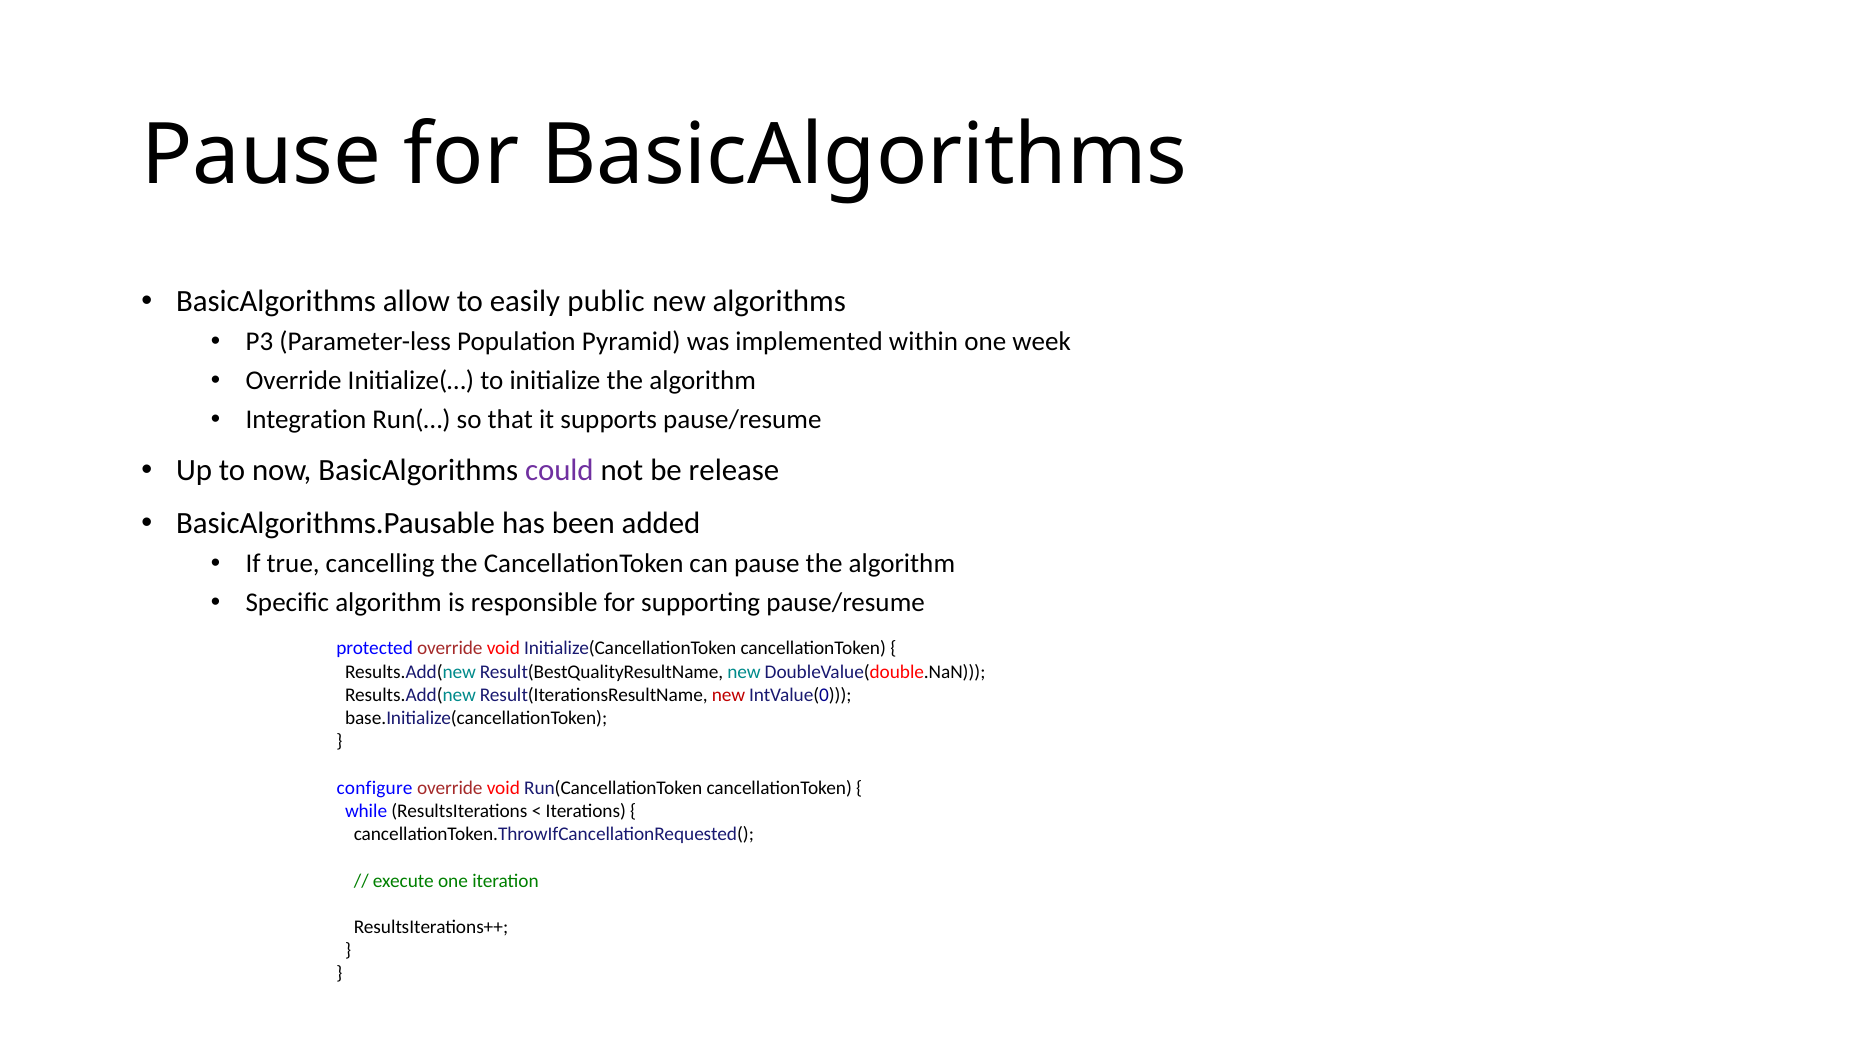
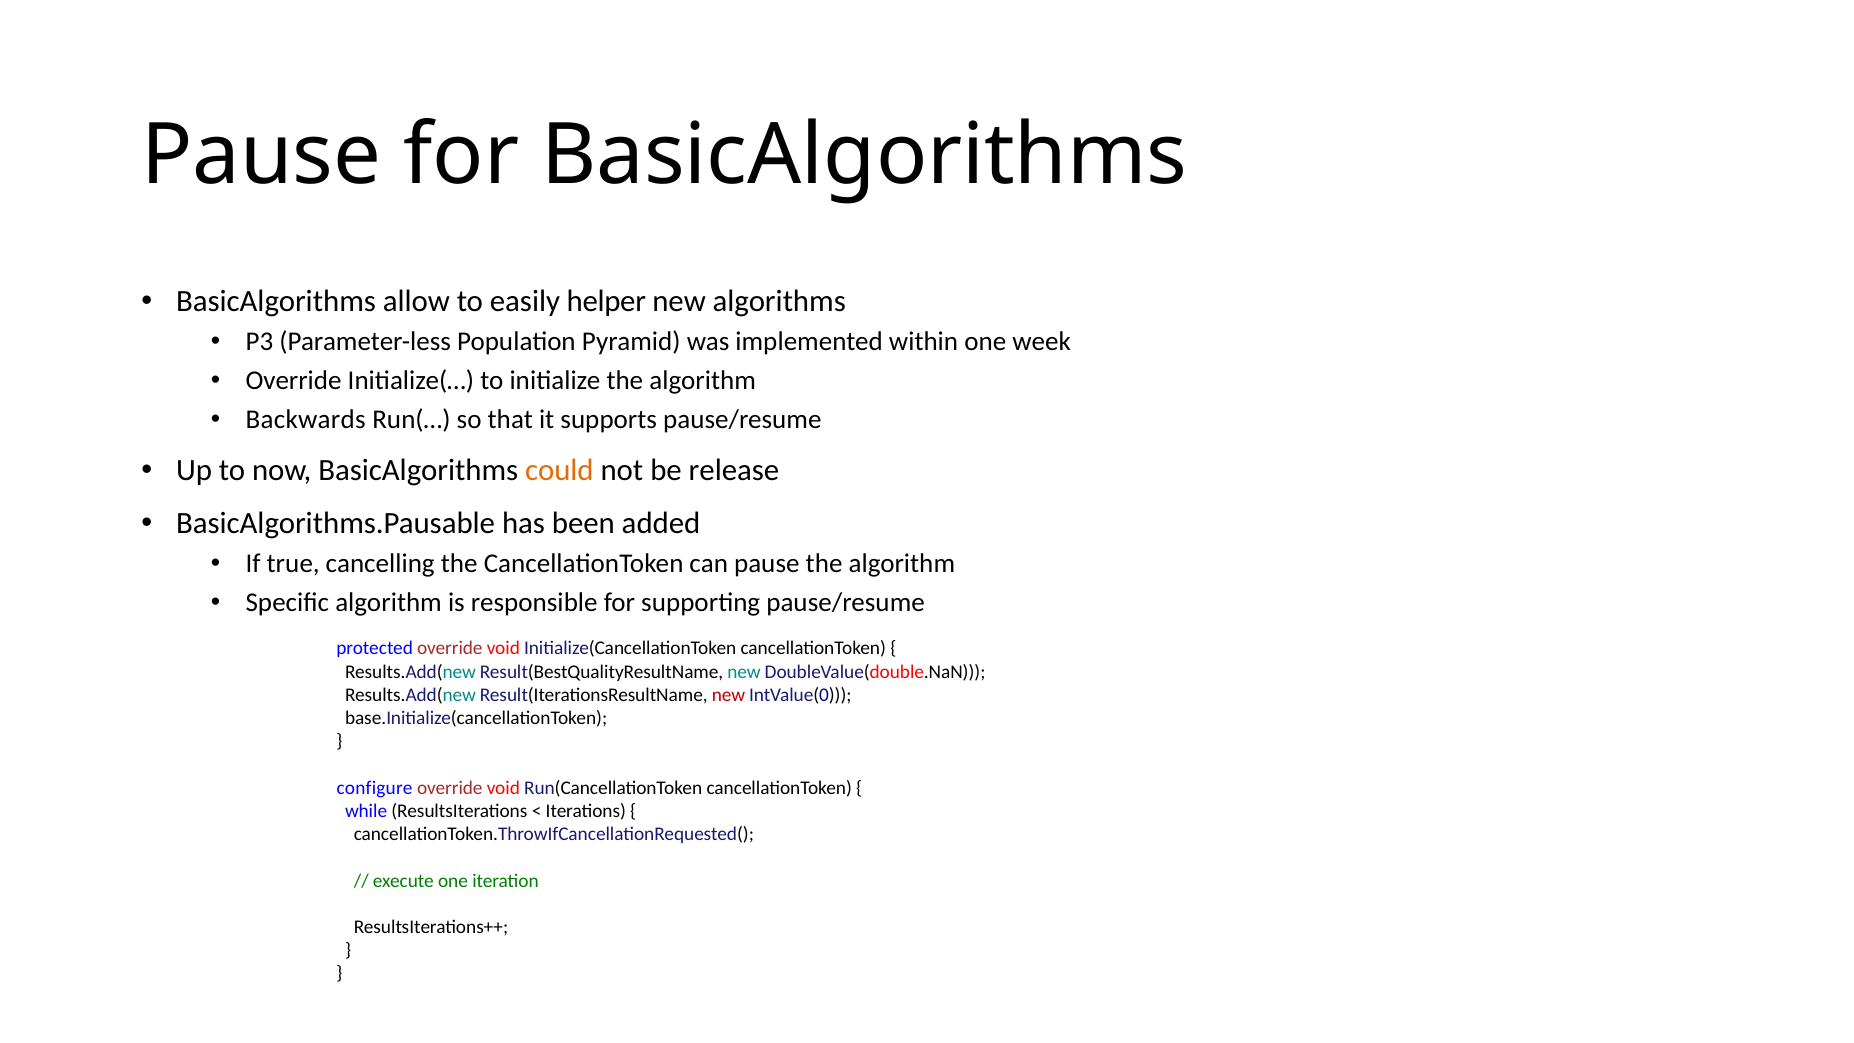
public: public -> helper
Integration: Integration -> Backwards
could colour: purple -> orange
